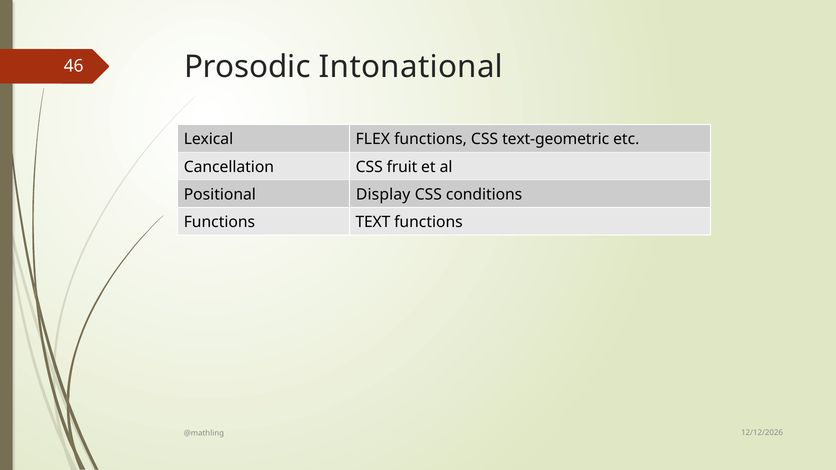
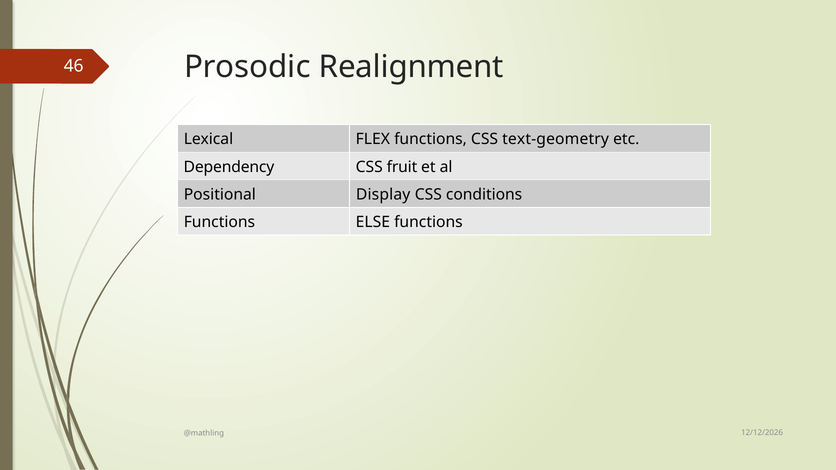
Intonational: Intonational -> Realignment
text-geometric: text-geometric -> text-geometry
Cancellation: Cancellation -> Dependency
TEXT: TEXT -> ELSE
